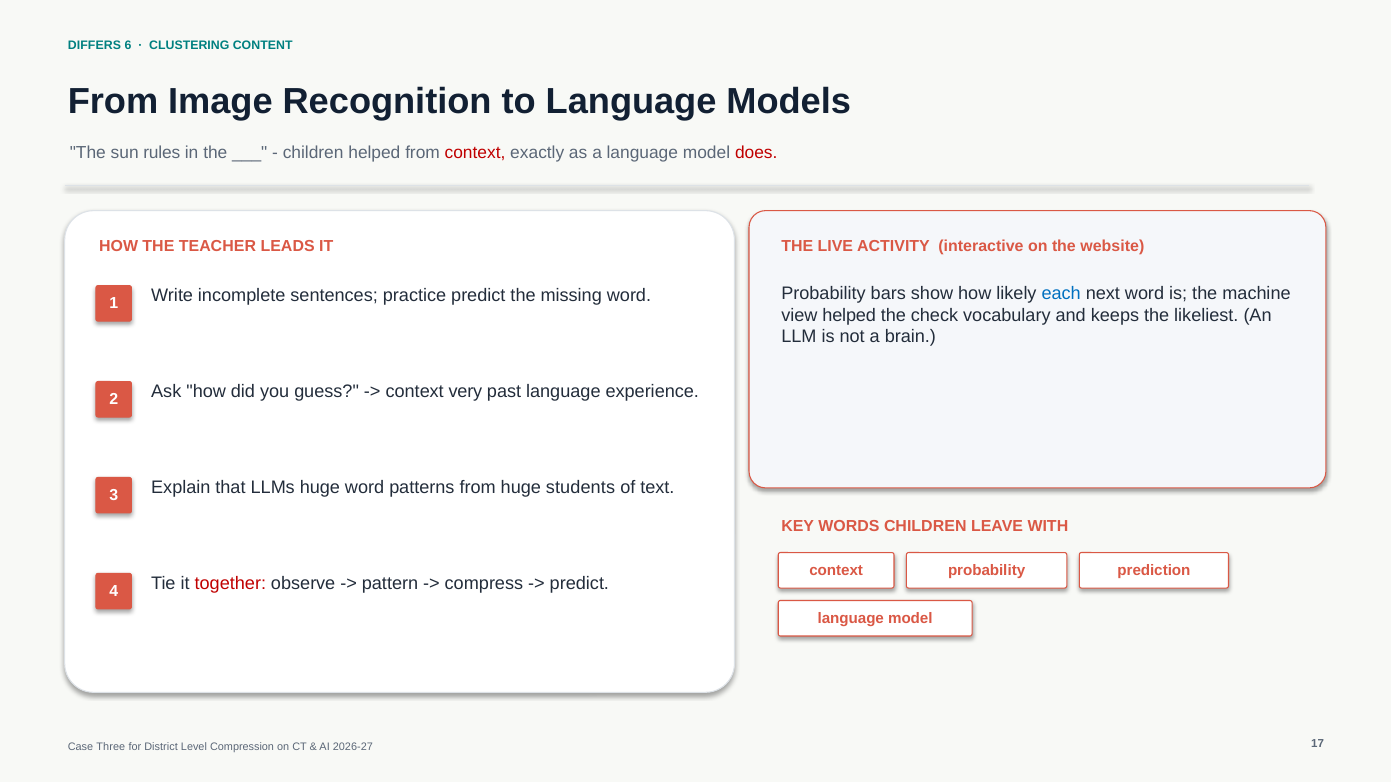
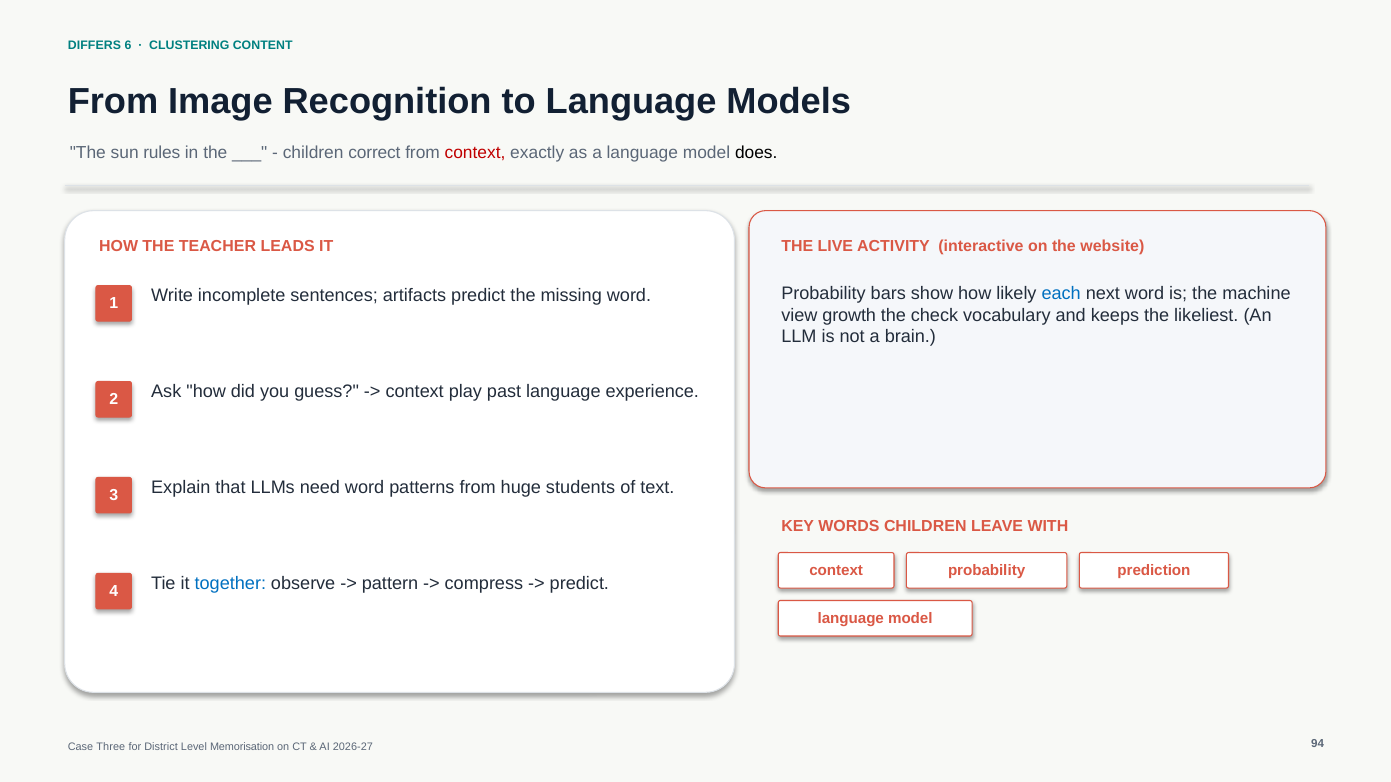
children helped: helped -> correct
does colour: red -> black
practice: practice -> artifacts
view helped: helped -> growth
very: very -> play
LLMs huge: huge -> need
together colour: red -> blue
Compression: Compression -> Memorisation
17: 17 -> 94
